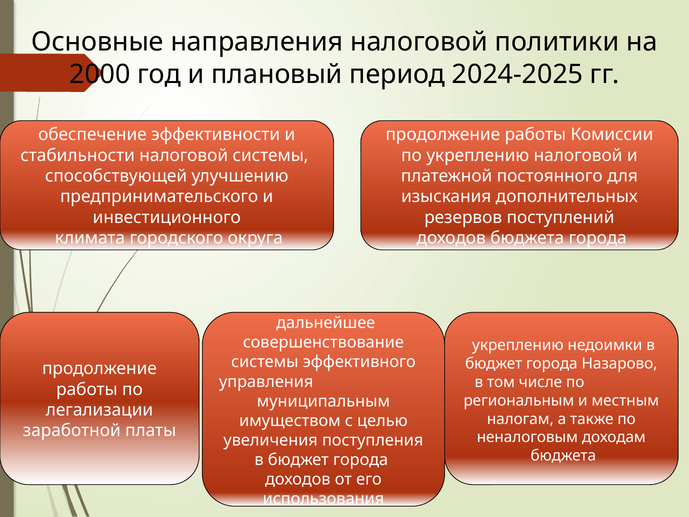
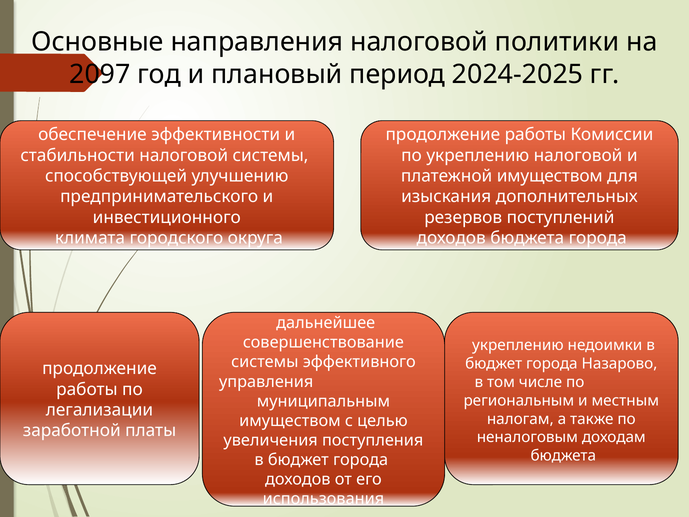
2000: 2000 -> 2097
платежной постоянного: постоянного -> имуществом
